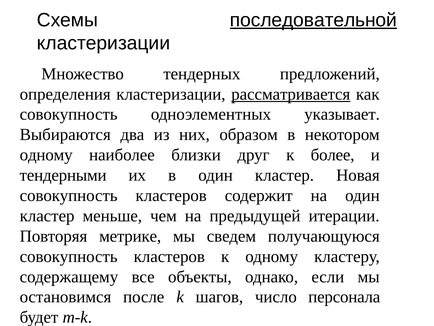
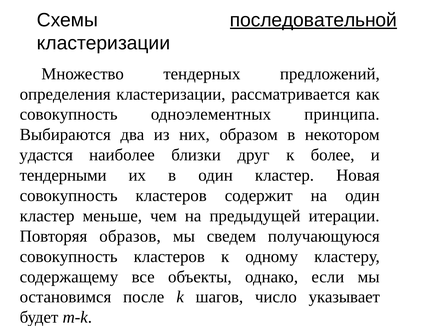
рассматривается underline: present -> none
указывает: указывает -> принципа
одному at (46, 155): одному -> удастся
метрике: метрике -> образов
персонала: персонала -> указывает
